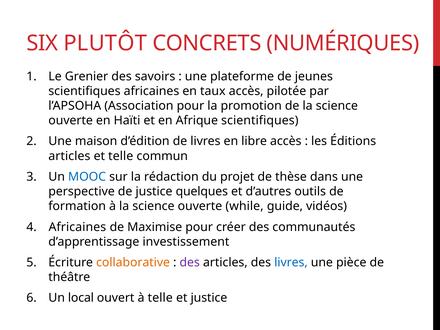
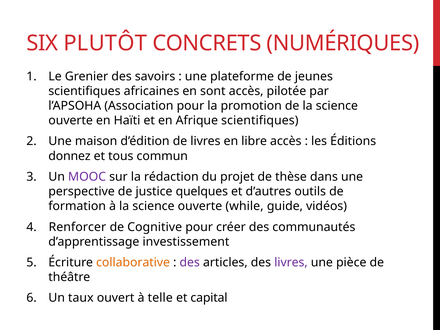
taux: taux -> sont
articles at (69, 156): articles -> donnez
et telle: telle -> tous
MOOC colour: blue -> purple
Africaines at (77, 227): Africaines -> Renforcer
Maximise: Maximise -> Cognitive
livres at (291, 262) colour: blue -> purple
local: local -> taux
et justice: justice -> capital
